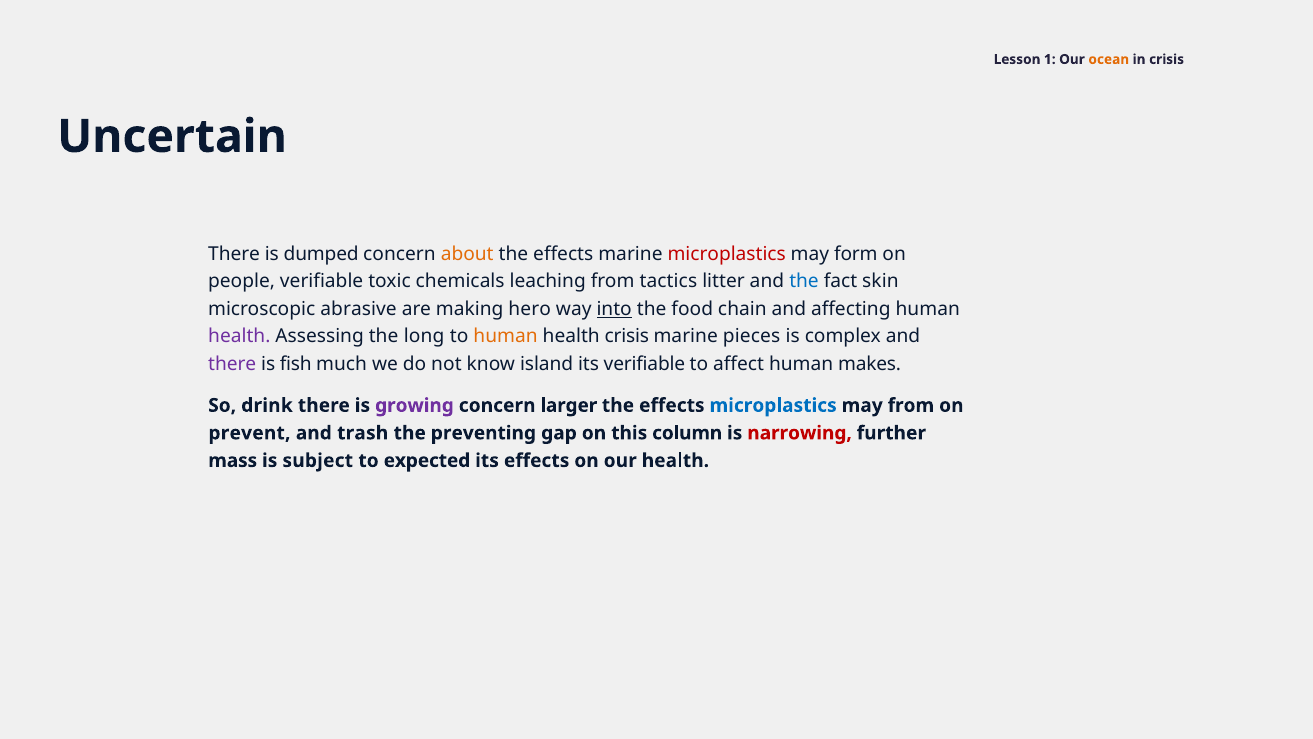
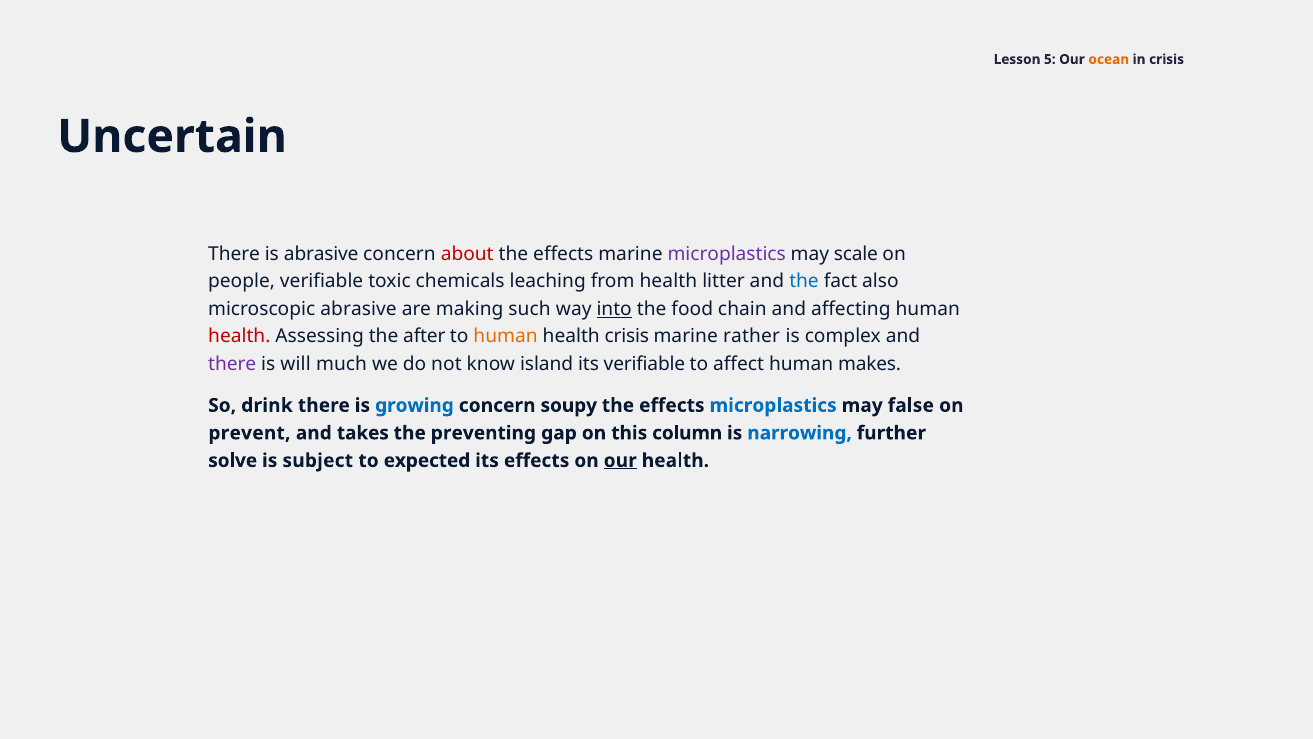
1: 1 -> 5
is dumped: dumped -> abrasive
about colour: orange -> red
microplastics at (727, 254) colour: red -> purple
form: form -> scale
from tactics: tactics -> health
skin: skin -> also
hero: hero -> such
health at (239, 336) colour: purple -> red
long: long -> after
pieces: pieces -> rather
fish: fish -> will
growing colour: purple -> blue
larger: larger -> soupy
may from: from -> false
trash: trash -> takes
narrowing colour: red -> blue
mass: mass -> solve
our at (620, 460) underline: none -> present
